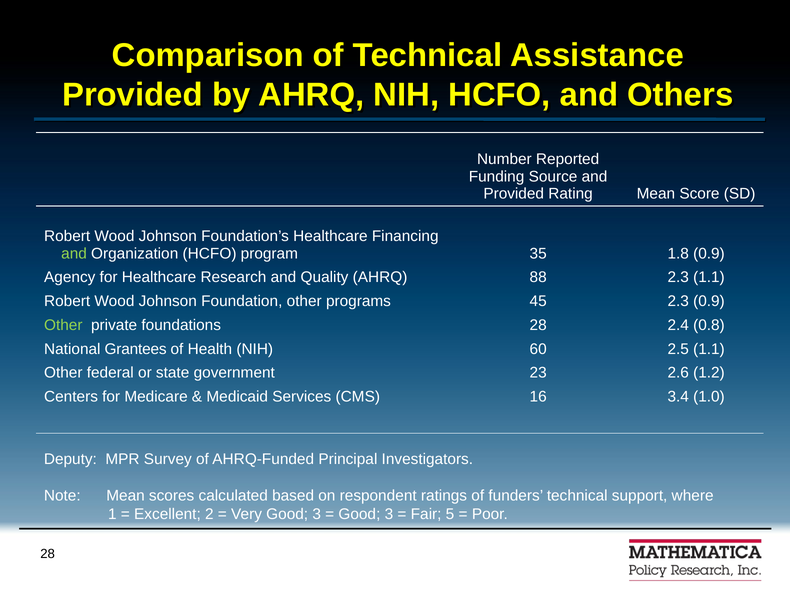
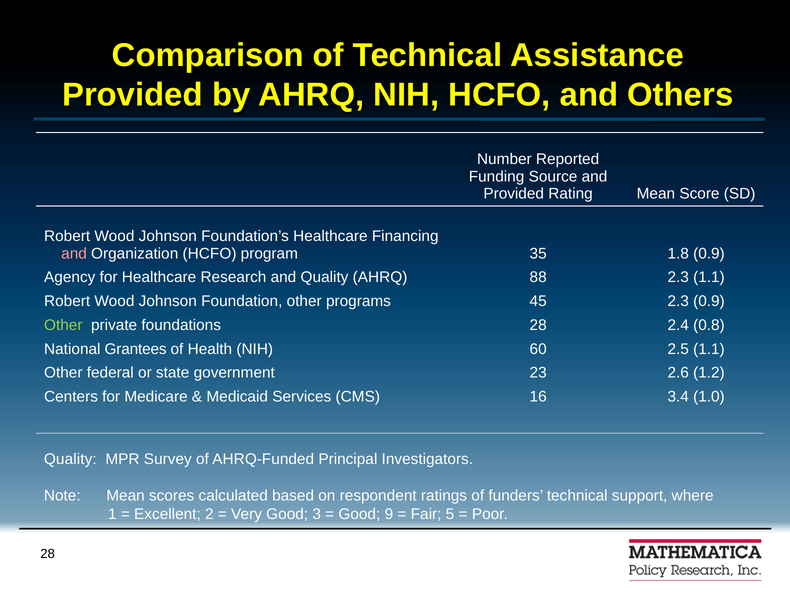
and at (74, 253) colour: light green -> pink
Deputy at (70, 459): Deputy -> Quality
3 at (389, 514): 3 -> 9
